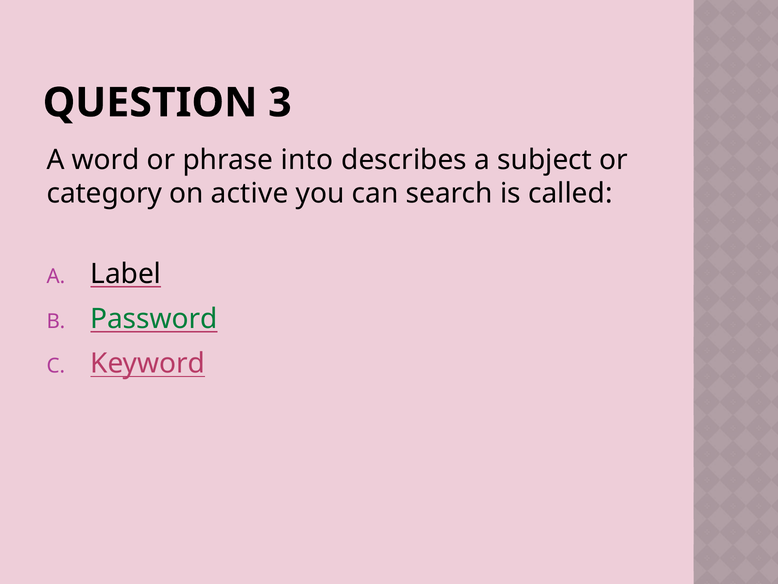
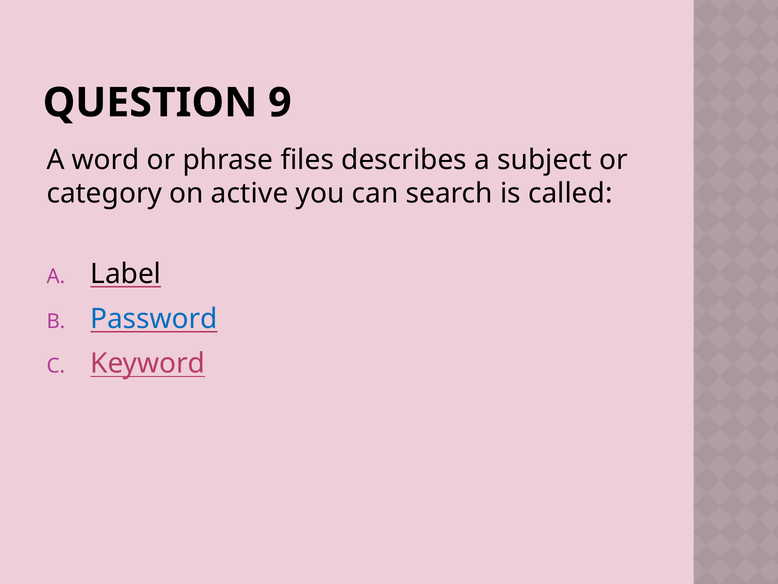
3: 3 -> 9
into: into -> files
Password colour: green -> blue
